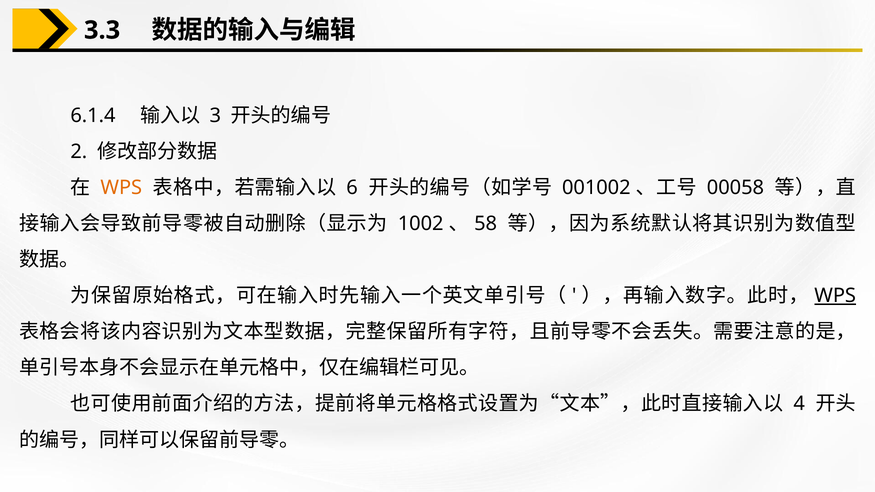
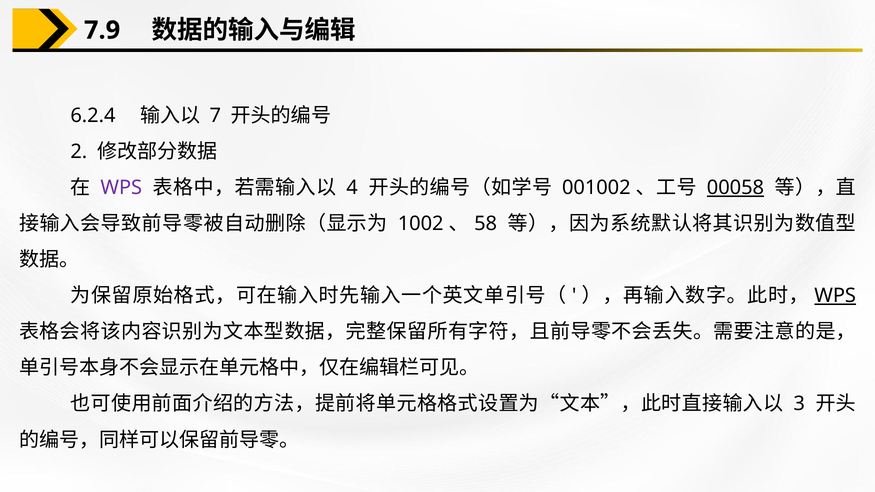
3.3: 3.3 -> 7.9
6.1.4: 6.1.4 -> 6.2.4
3: 3 -> 7
WPS at (121, 188) colour: orange -> purple
6: 6 -> 4
00058 underline: none -> present
4: 4 -> 3
